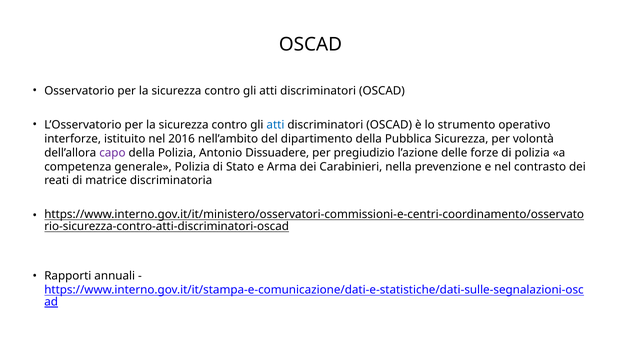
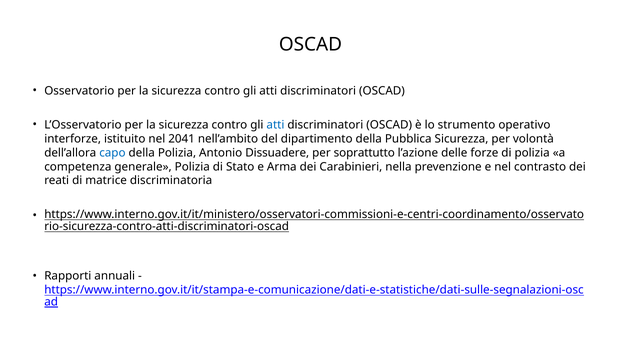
2016: 2016 -> 2041
capo colour: purple -> blue
pregiudizio: pregiudizio -> soprattutto
